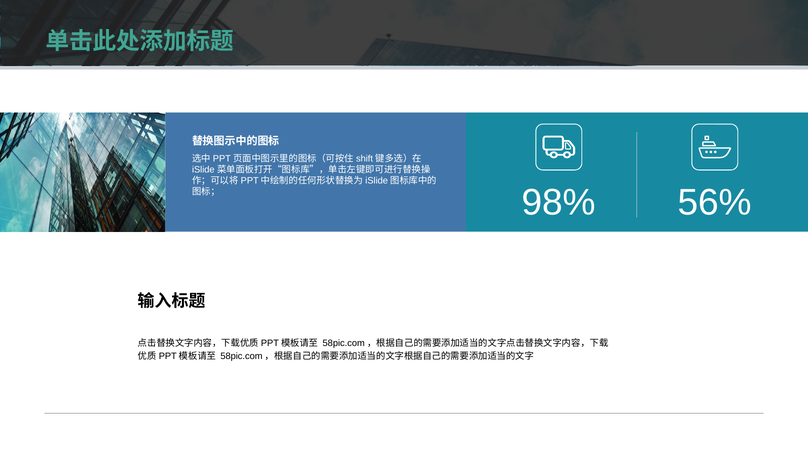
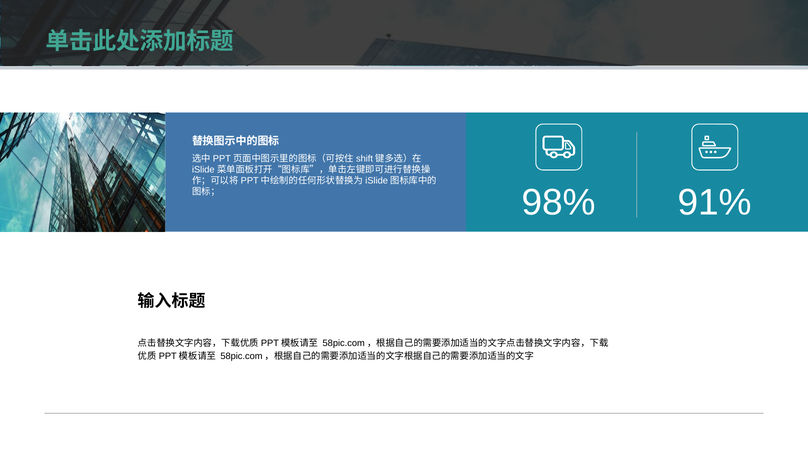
56%: 56% -> 91%
